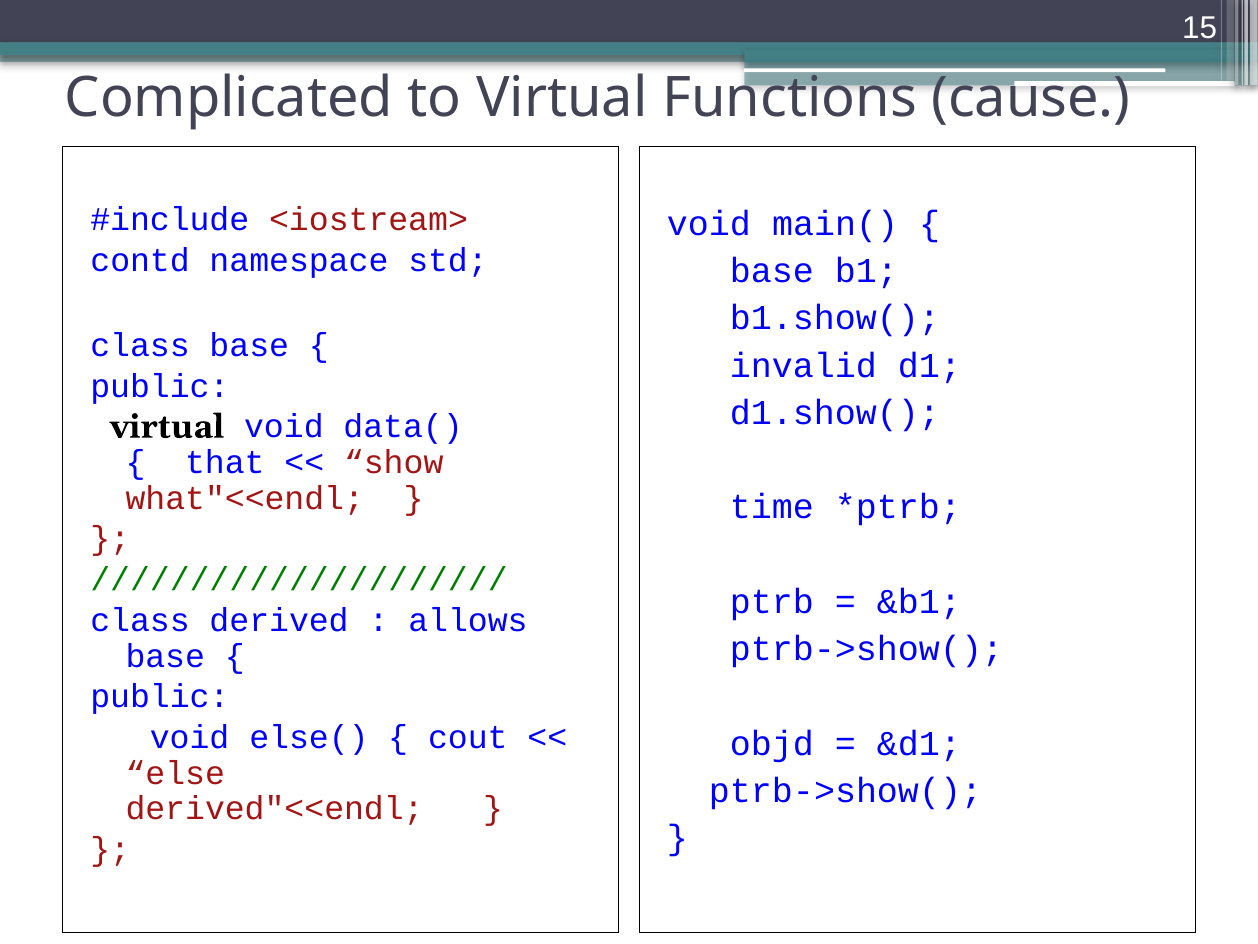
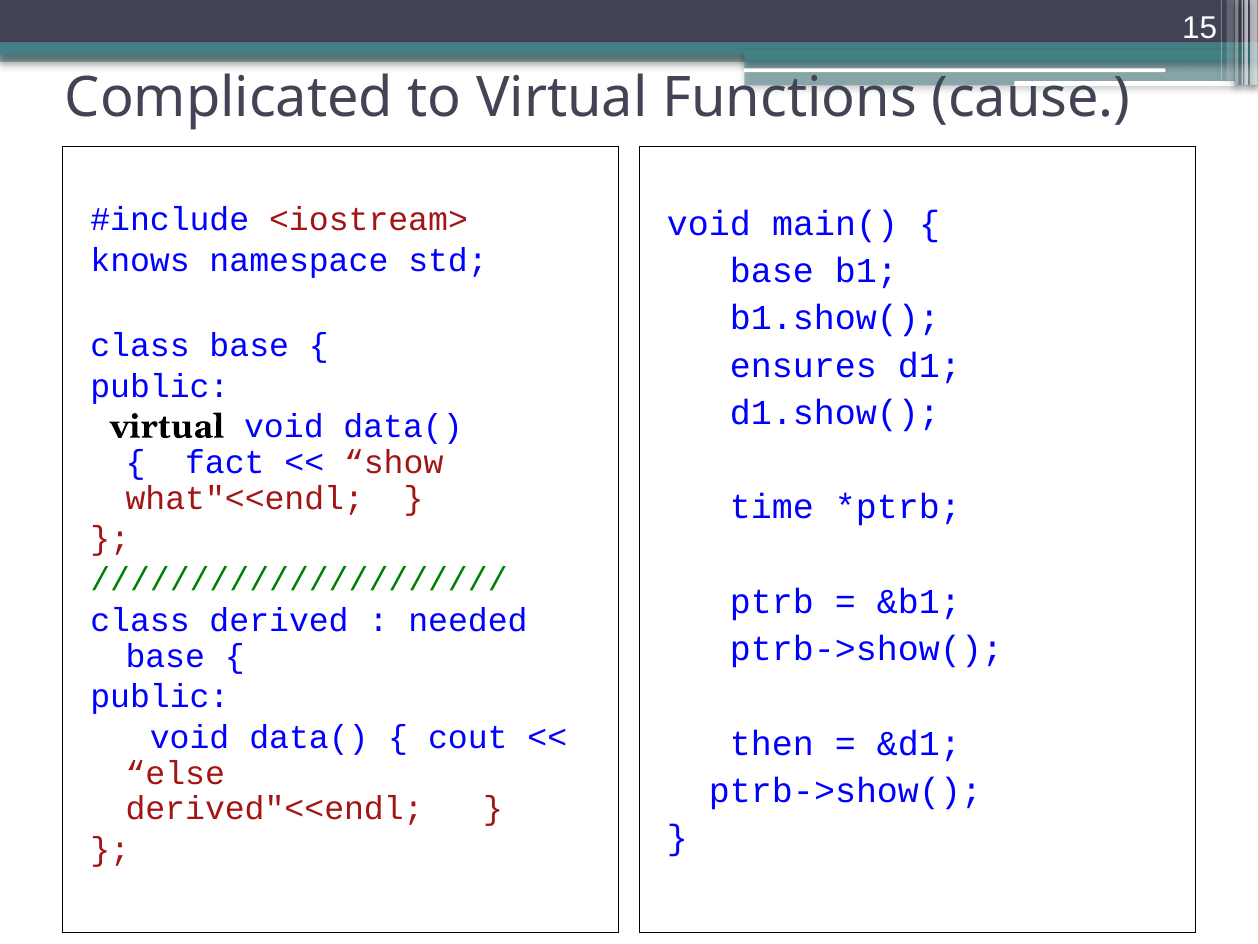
contd: contd -> knows
invalid: invalid -> ensures
that: that -> fact
allows: allows -> needed
else( at (309, 737): else( -> data(
objd: objd -> then
